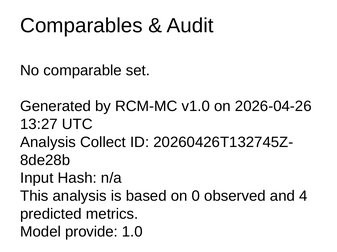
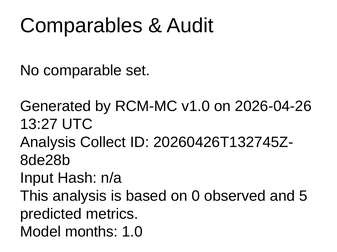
4: 4 -> 5
provide: provide -> months
